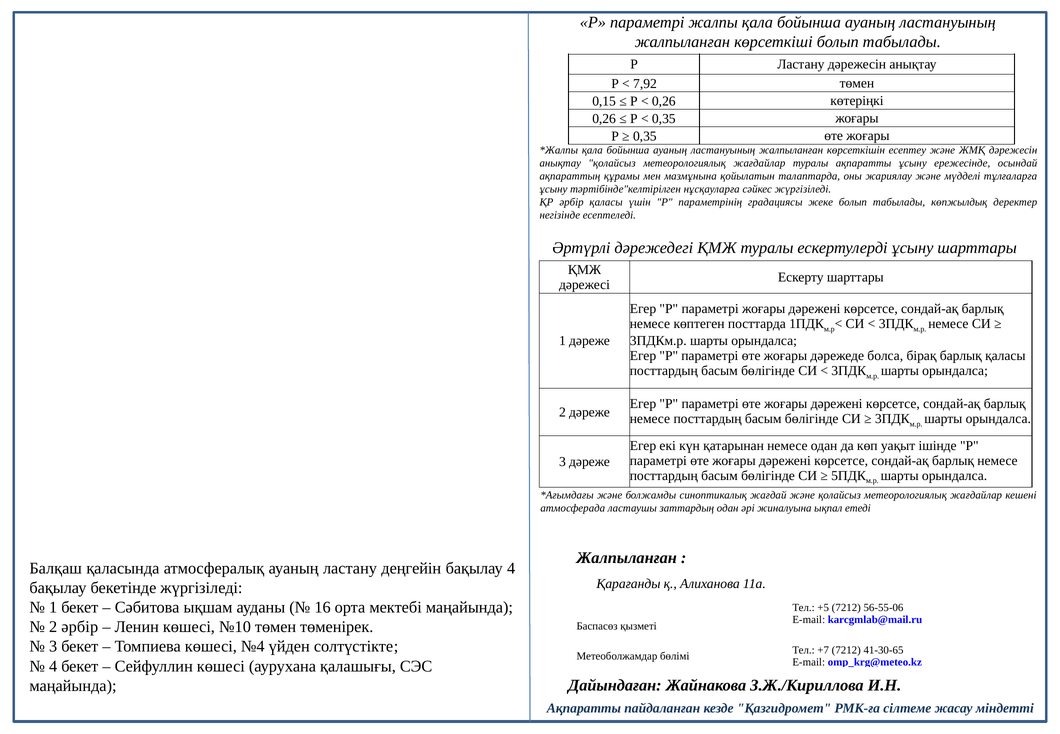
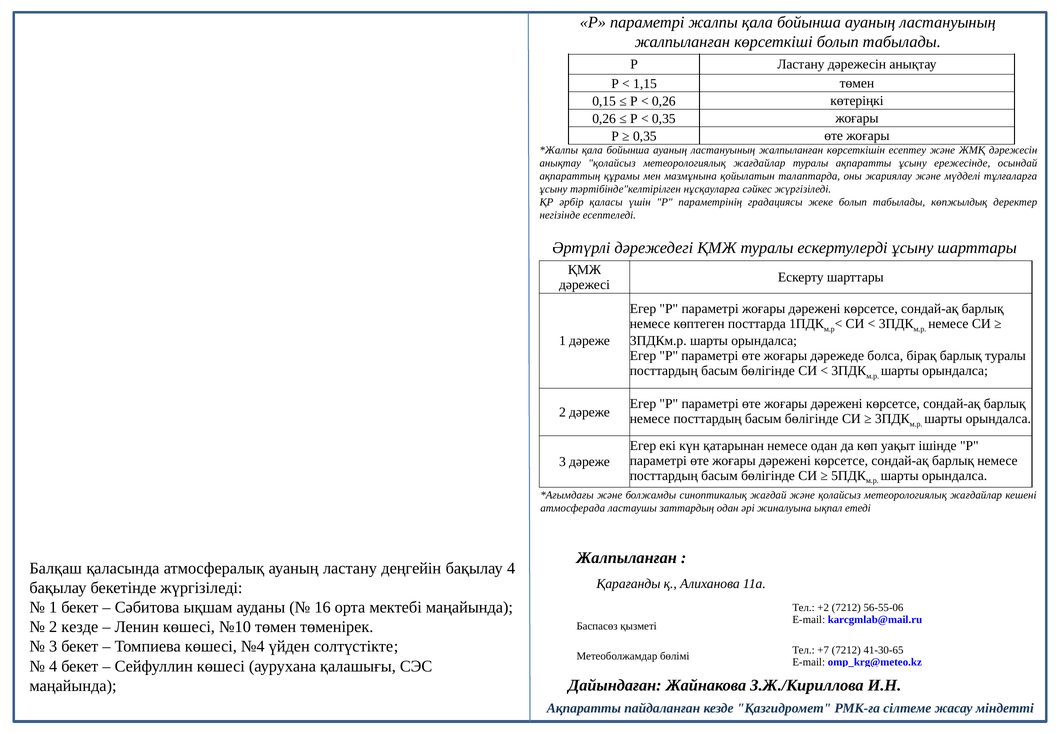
7,92: 7,92 -> 1,15
барлық қаласы: қаласы -> туралы
+5: +5 -> +2
2 әрбір: әрбір -> кезде
